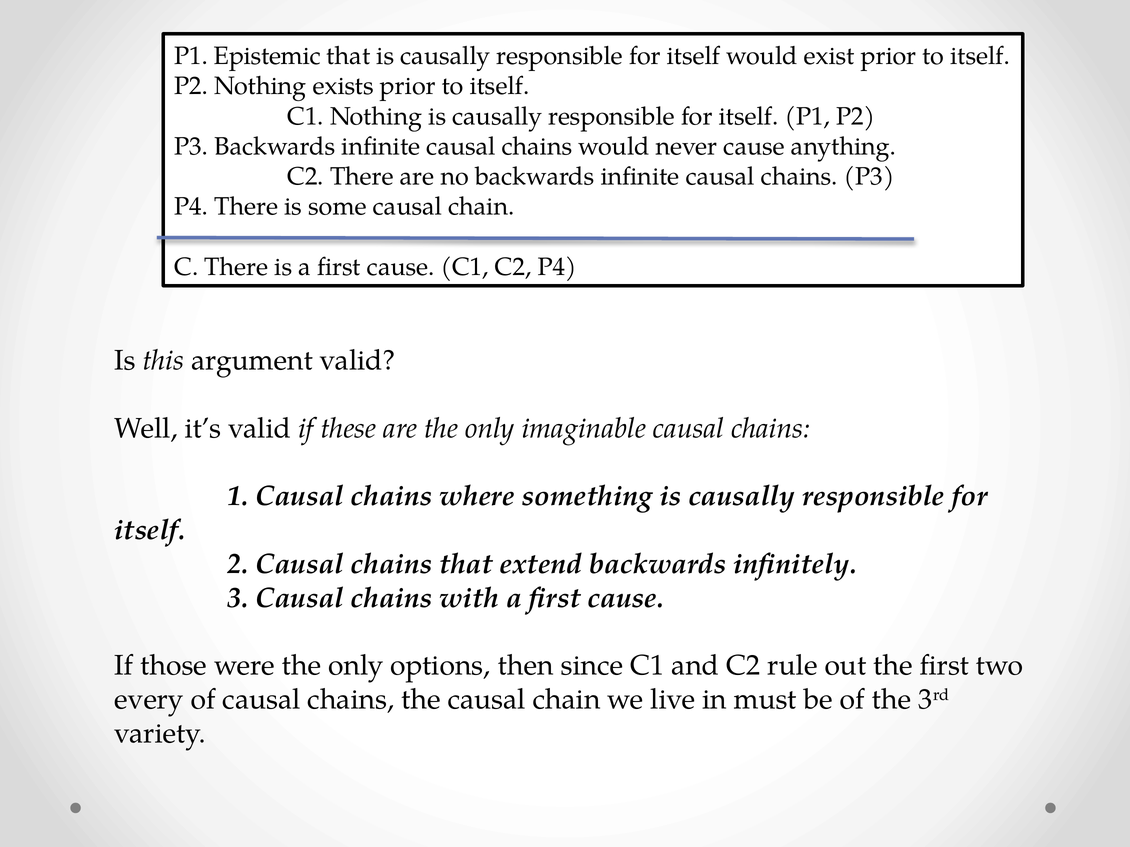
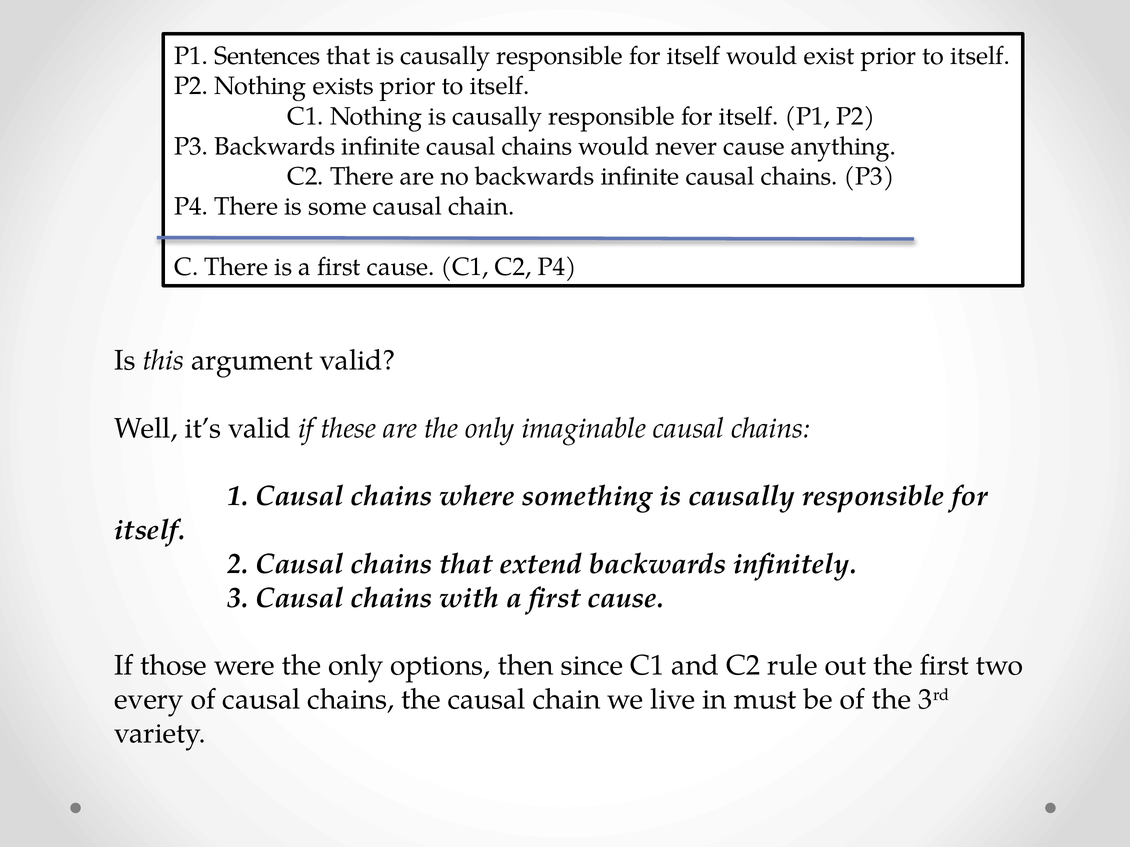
Epistemic: Epistemic -> Sentences
